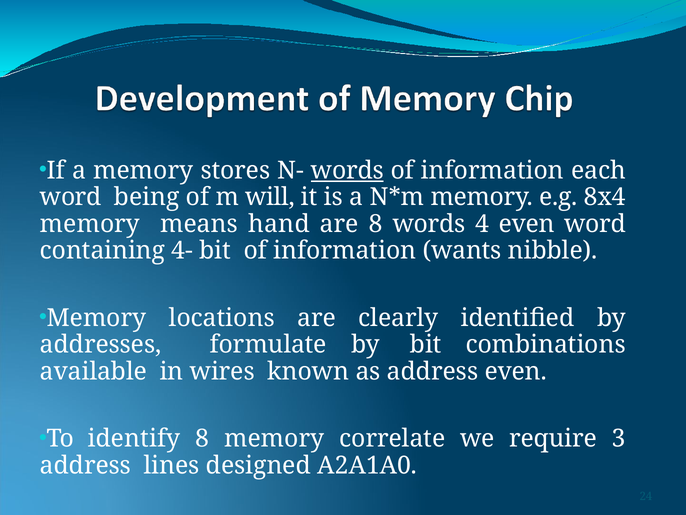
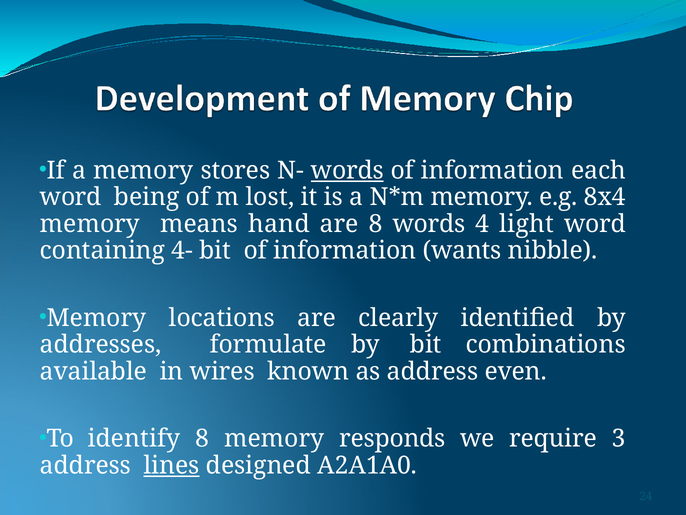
will: will -> lost
4 even: even -> light
correlate: correlate -> responds
lines underline: none -> present
